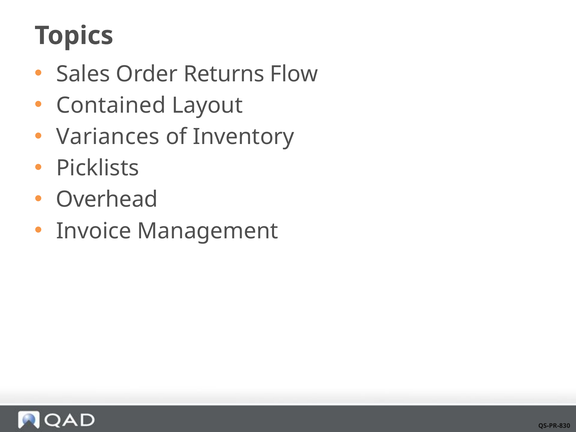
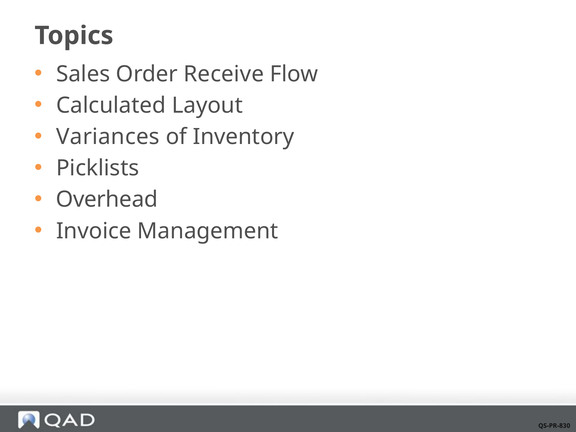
Returns: Returns -> Receive
Contained: Contained -> Calculated
